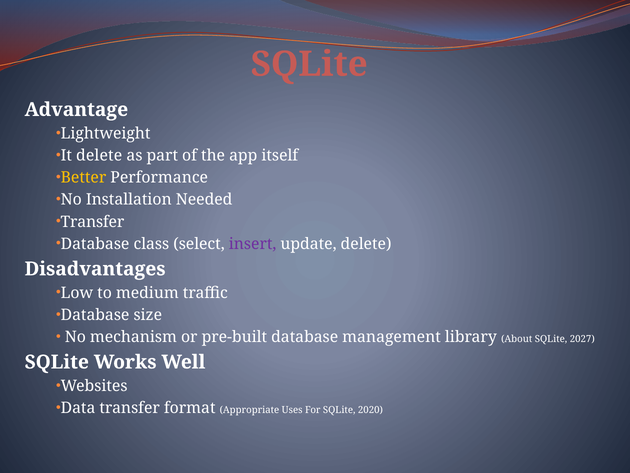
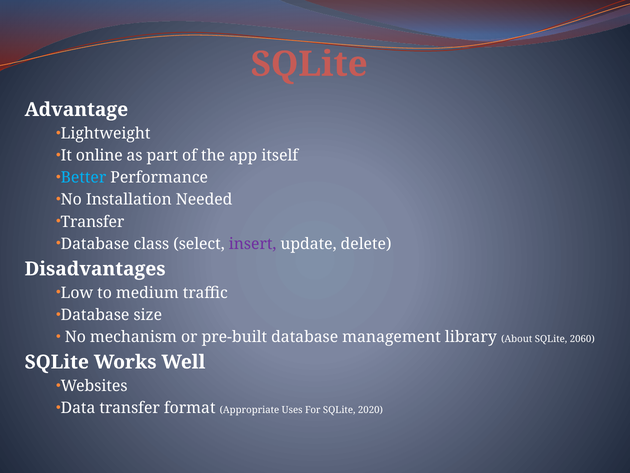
It delete: delete -> online
Better colour: yellow -> light blue
2027: 2027 -> 2060
